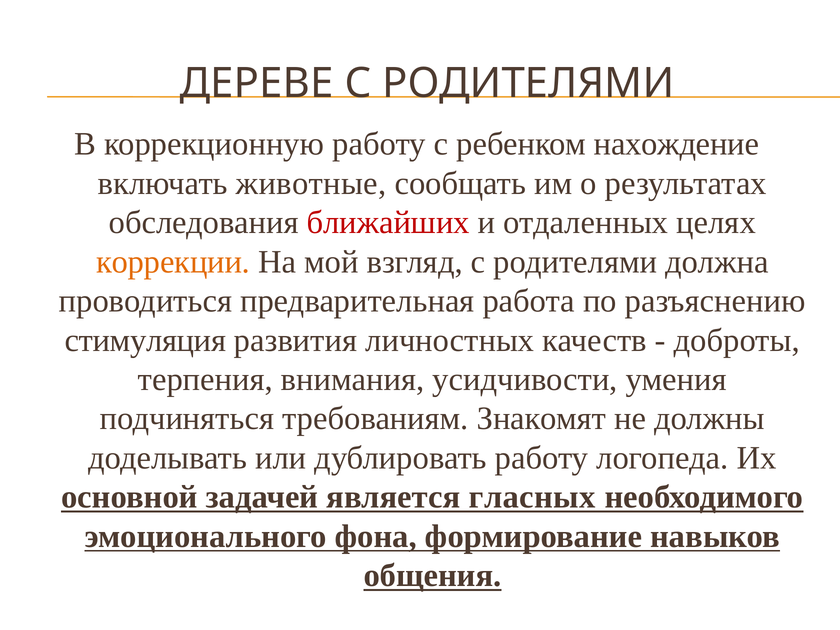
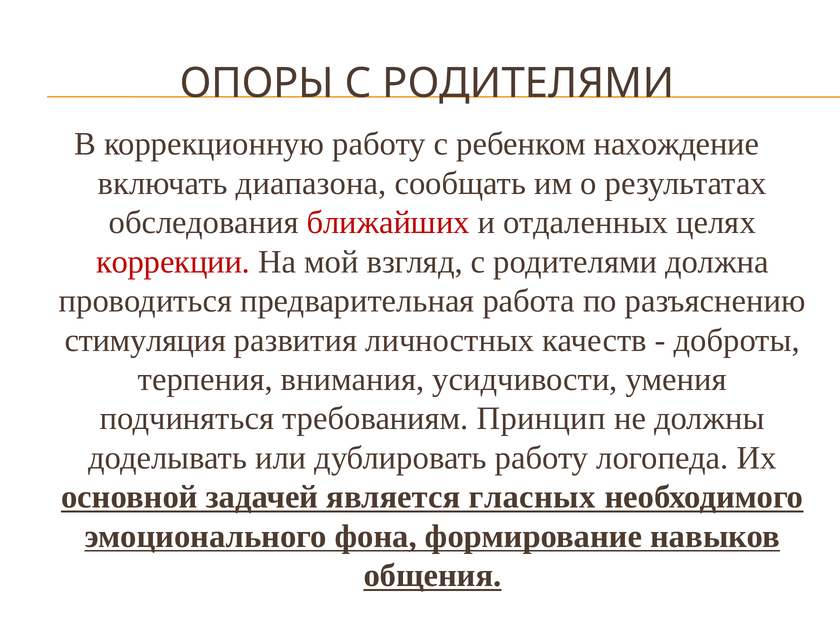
ДЕРЕВЕ: ДЕРЕВЕ -> ОПОРЫ
животные: животные -> диапазона
коррекции colour: orange -> red
Знакомят: Знакомят -> Принцип
